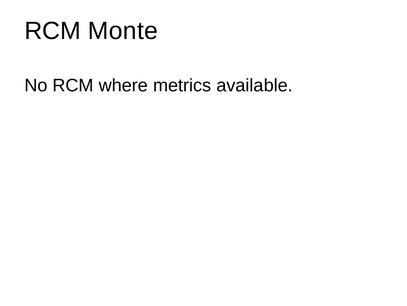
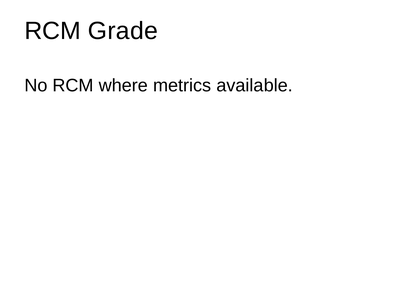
Monte: Monte -> Grade
